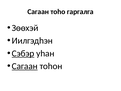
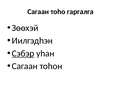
Сагаан at (25, 66) underline: present -> none
